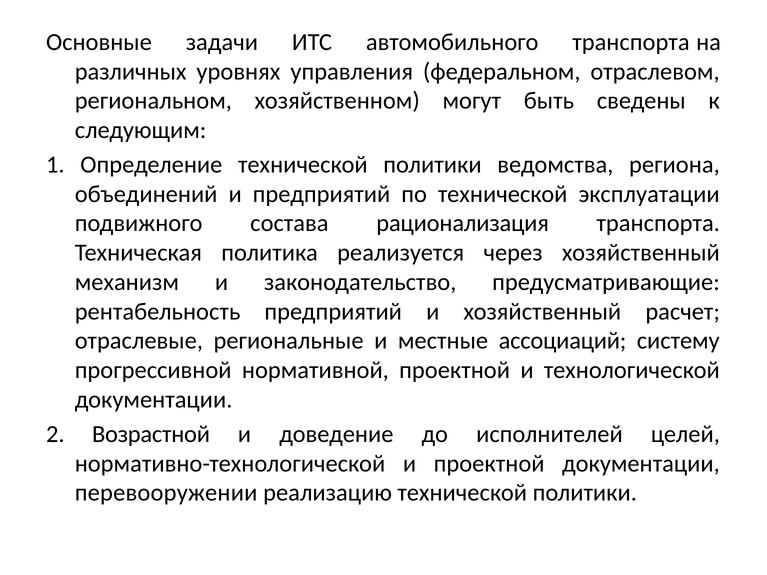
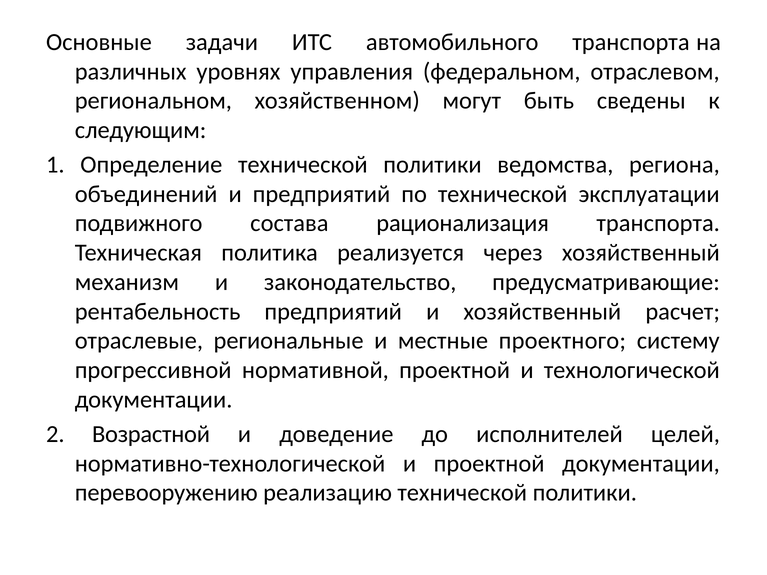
ассоциаций: ассоциаций -> проектного
перевооружении: перевооружении -> перевооружению
